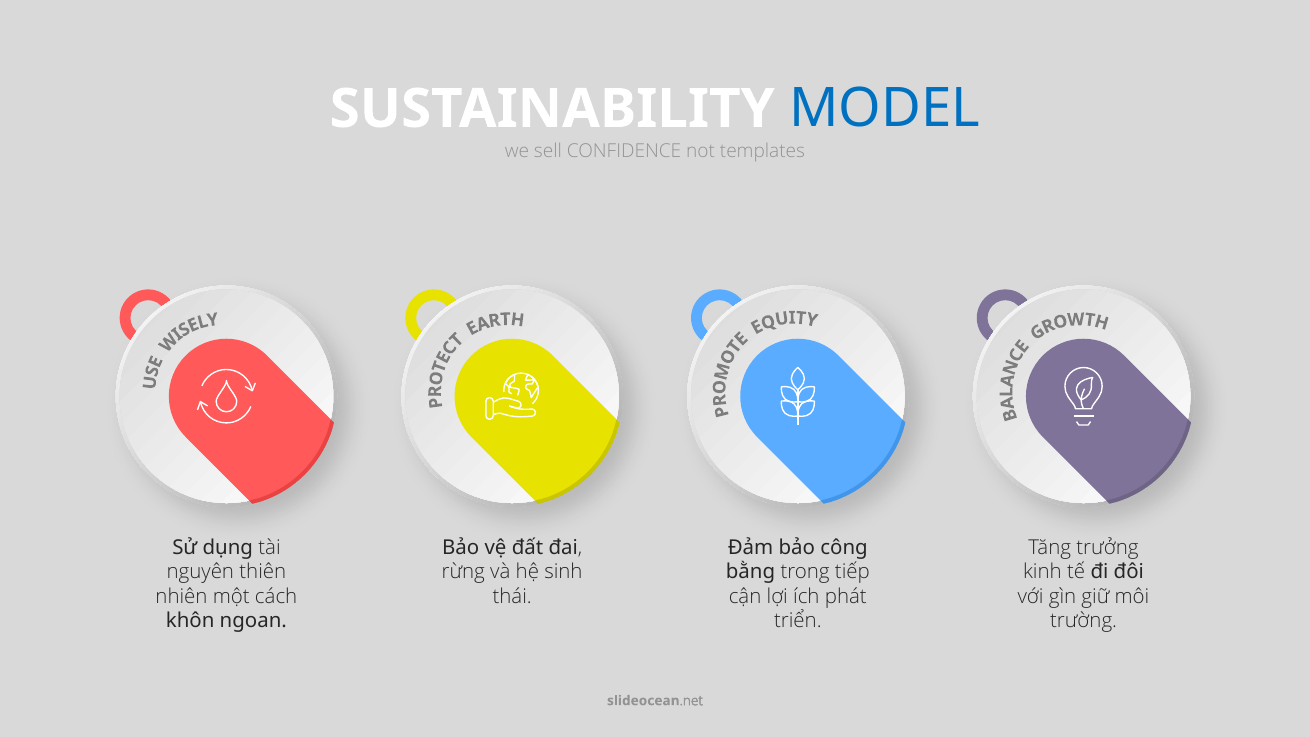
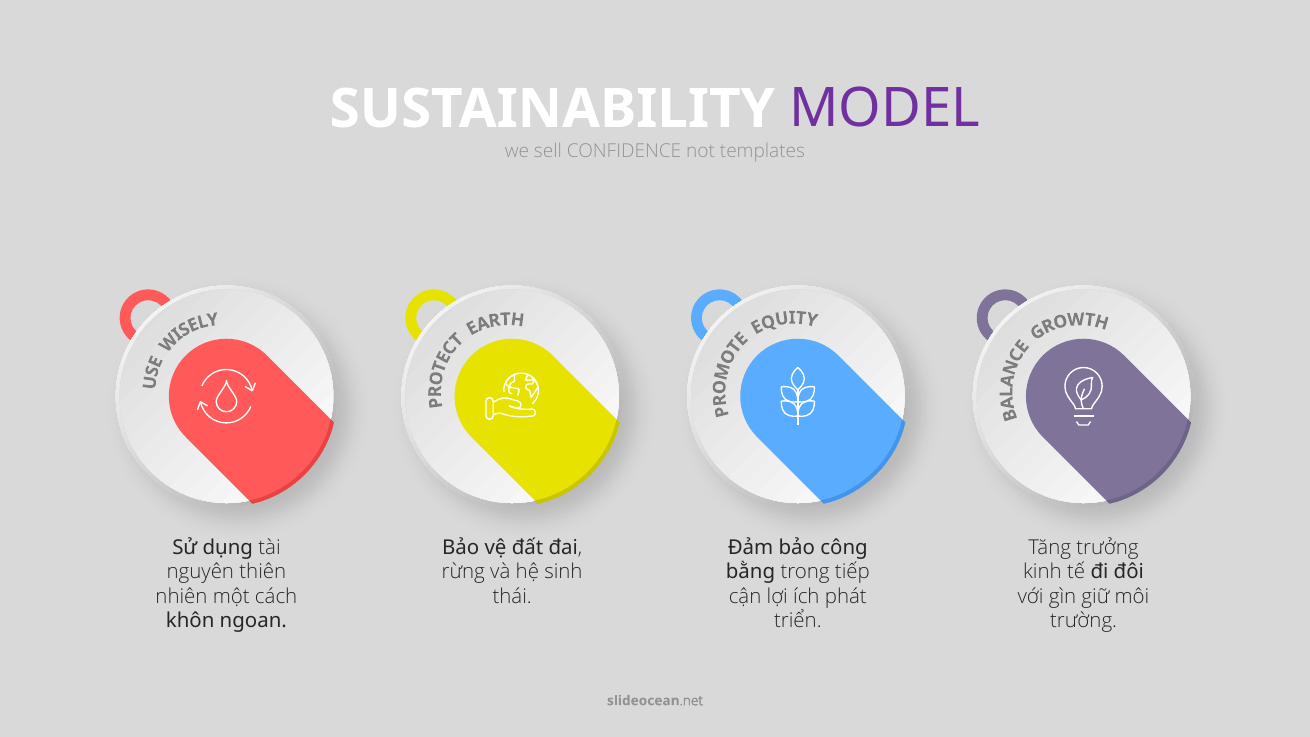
MODEL colour: blue -> purple
